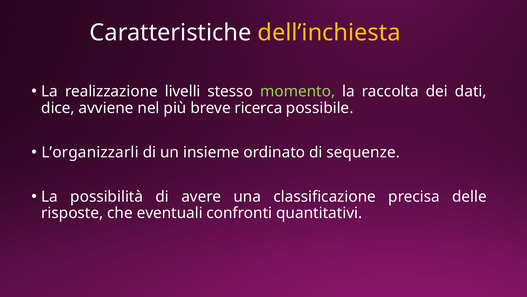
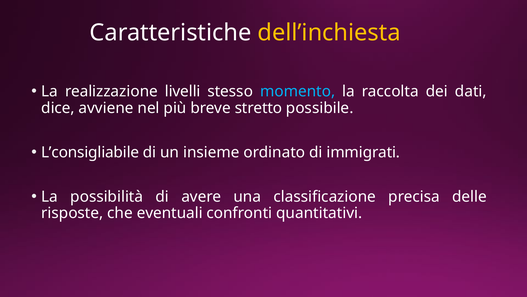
momento colour: light green -> light blue
ricerca: ricerca -> stretto
L’organizzarli: L’organizzarli -> L’consigliabile
sequenze: sequenze -> immigrati
